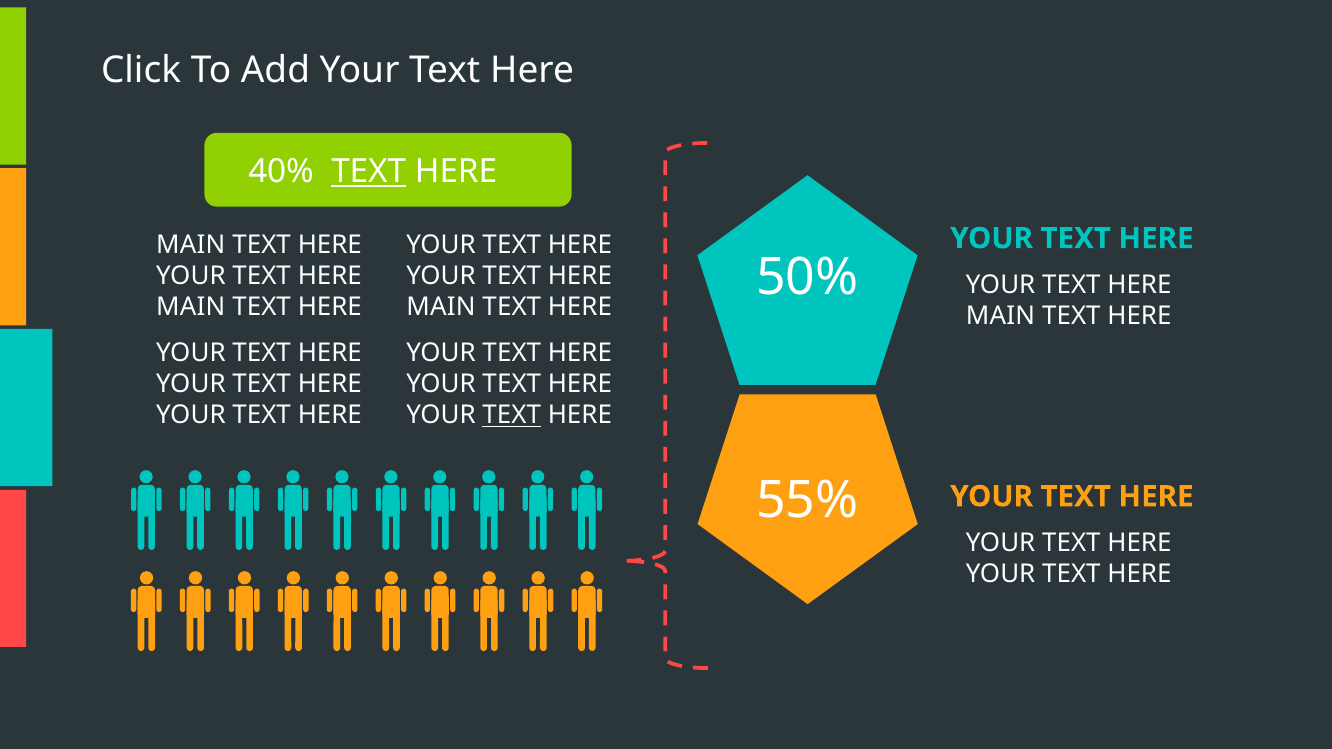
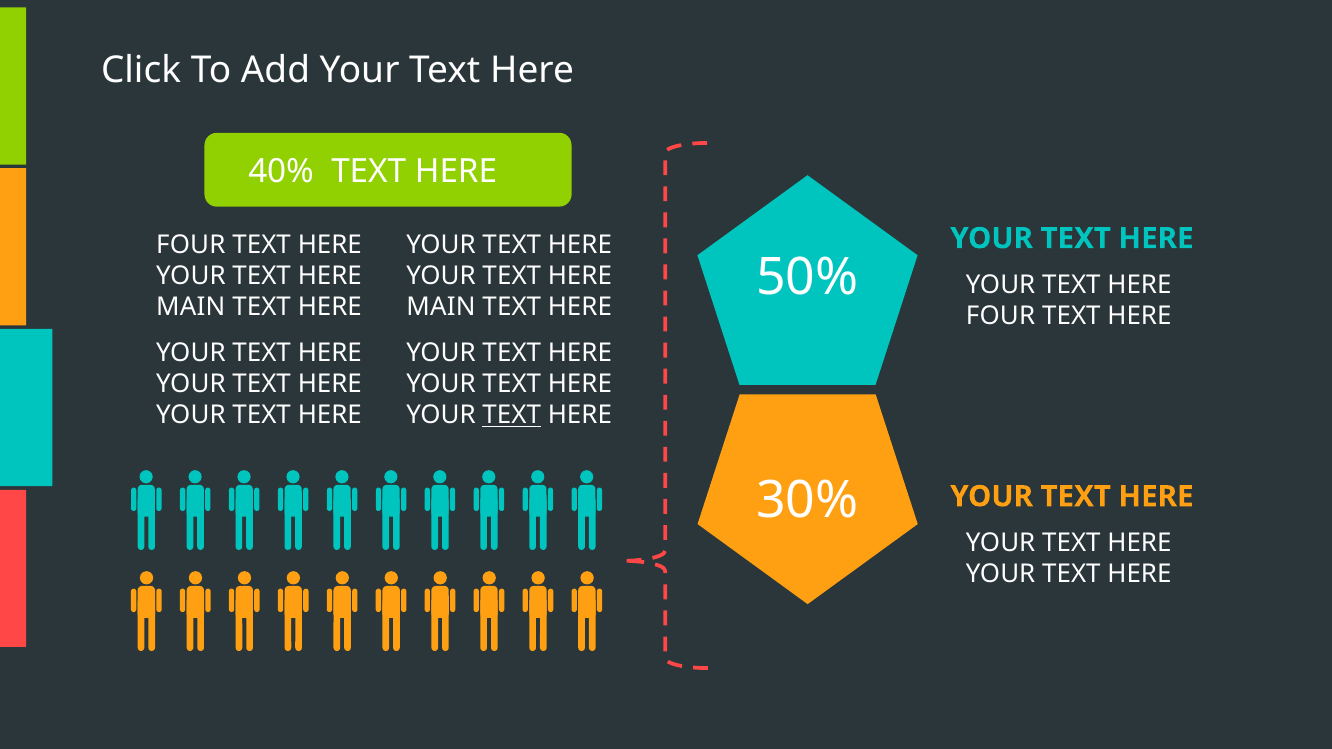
TEXT at (369, 172) underline: present -> none
MAIN at (191, 245): MAIN -> FOUR
MAIN at (1000, 316): MAIN -> FOUR
55%: 55% -> 30%
